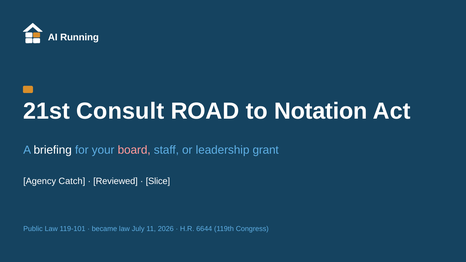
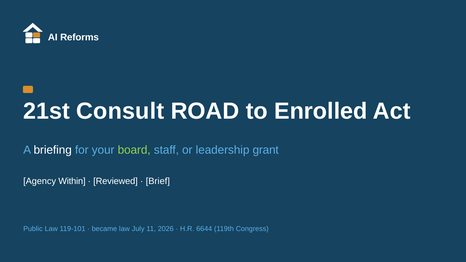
Running: Running -> Reforms
Notation: Notation -> Enrolled
board colour: pink -> light green
Catch: Catch -> Within
Slice: Slice -> Brief
